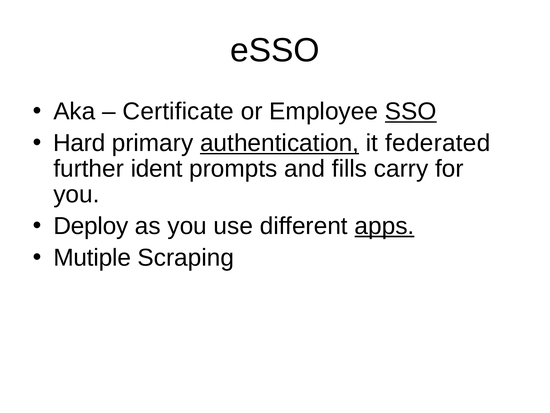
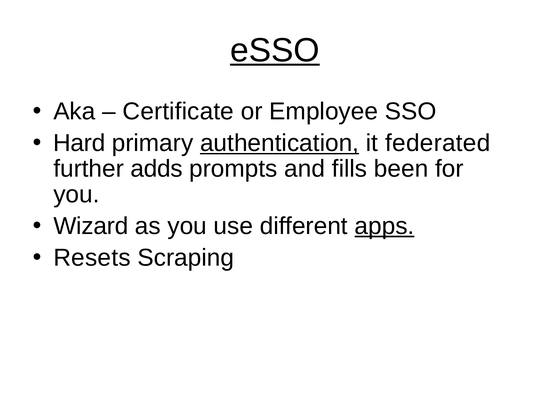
eSSO underline: none -> present
SSO underline: present -> none
ident: ident -> adds
carry: carry -> been
Deploy: Deploy -> Wizard
Mutiple: Mutiple -> Resets
